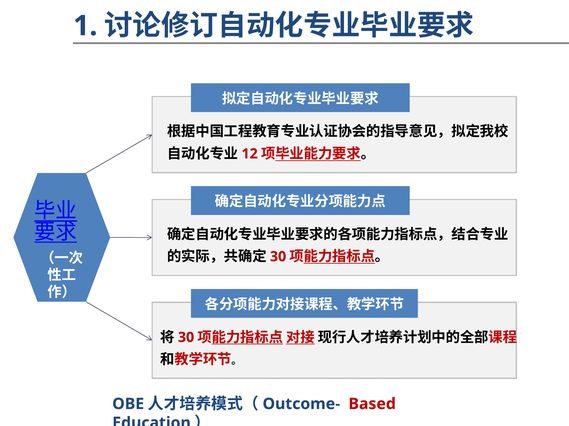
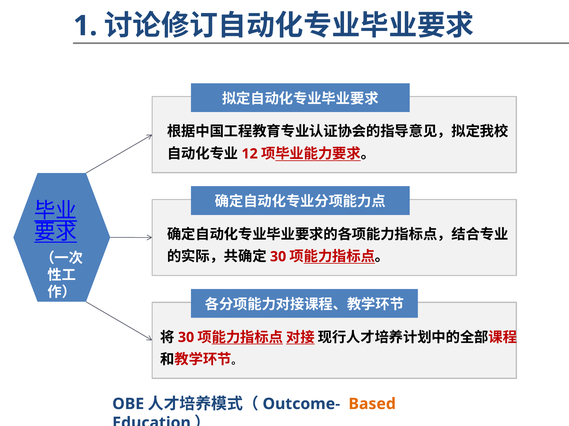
Based colour: red -> orange
